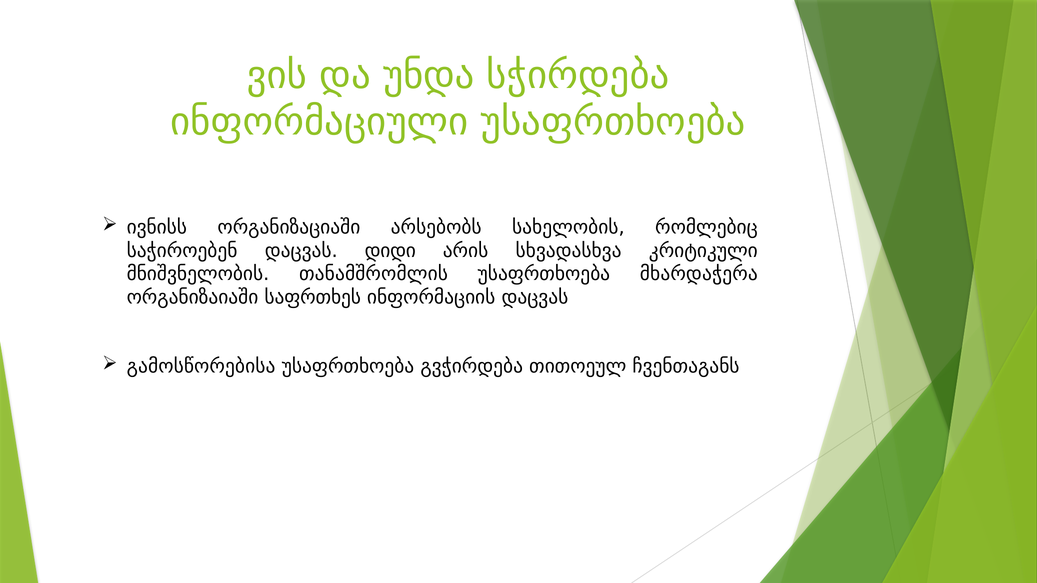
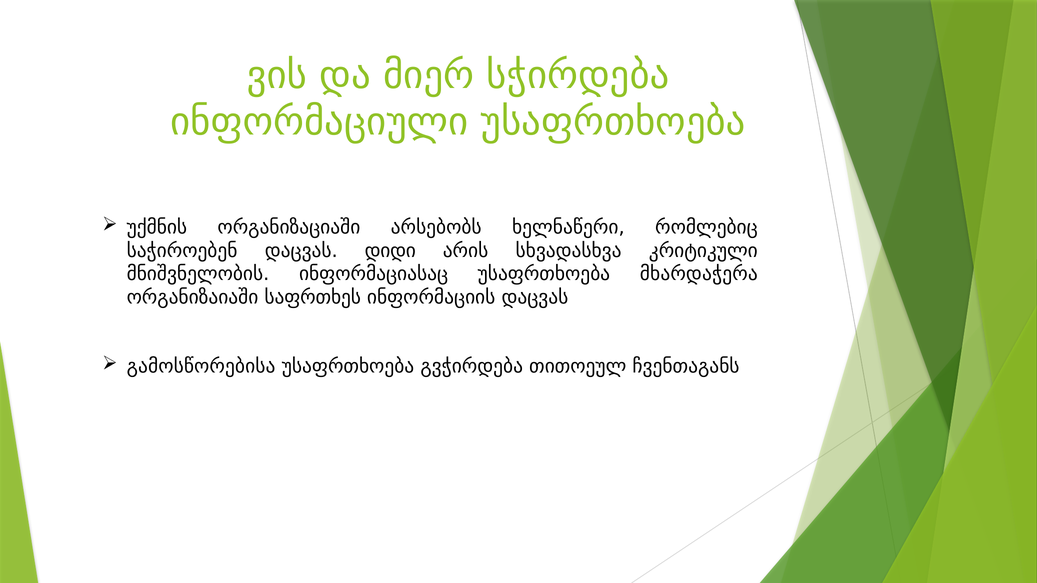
უნდა: უნდა -> მიერ
ივნისს: ივნისს -> უქმნის
სახელობის: სახელობის -> ხელნაწერი
თანამშრომლის: თანამშრომლის -> ინფორმაციასაც
